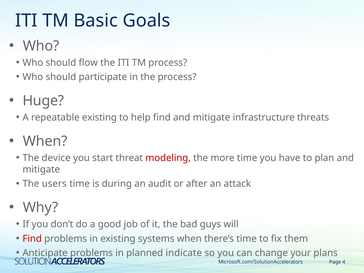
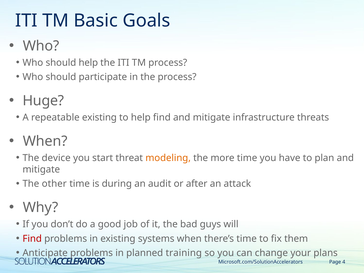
should flow: flow -> help
modeling colour: red -> orange
users: users -> other
indicate: indicate -> training
